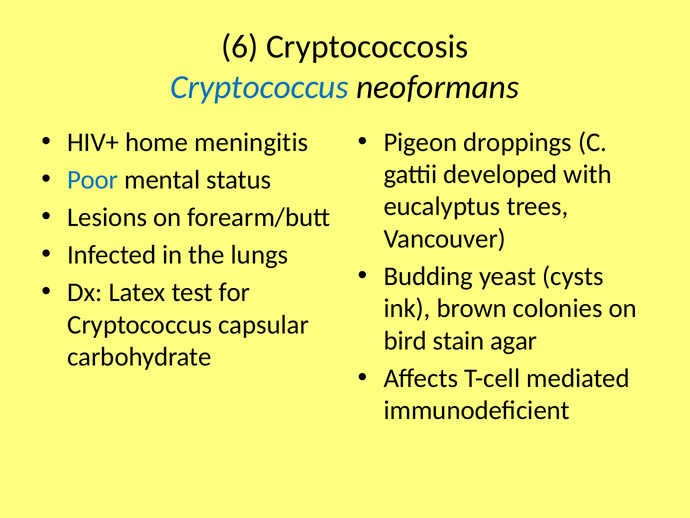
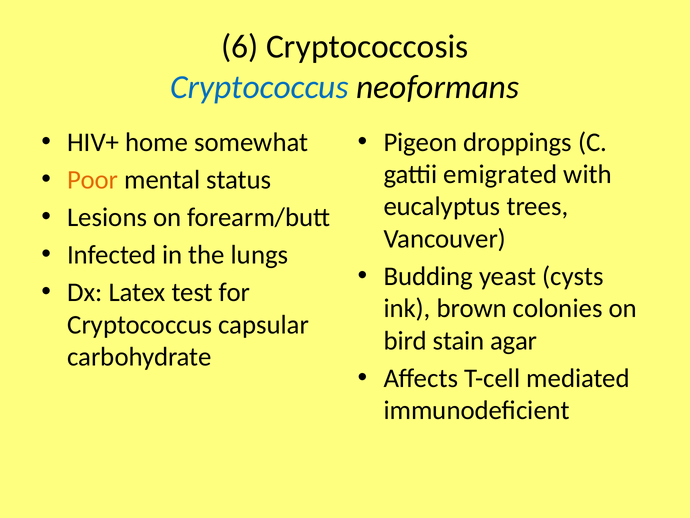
meningitis: meningitis -> somewhat
developed: developed -> emigrated
Poor colour: blue -> orange
